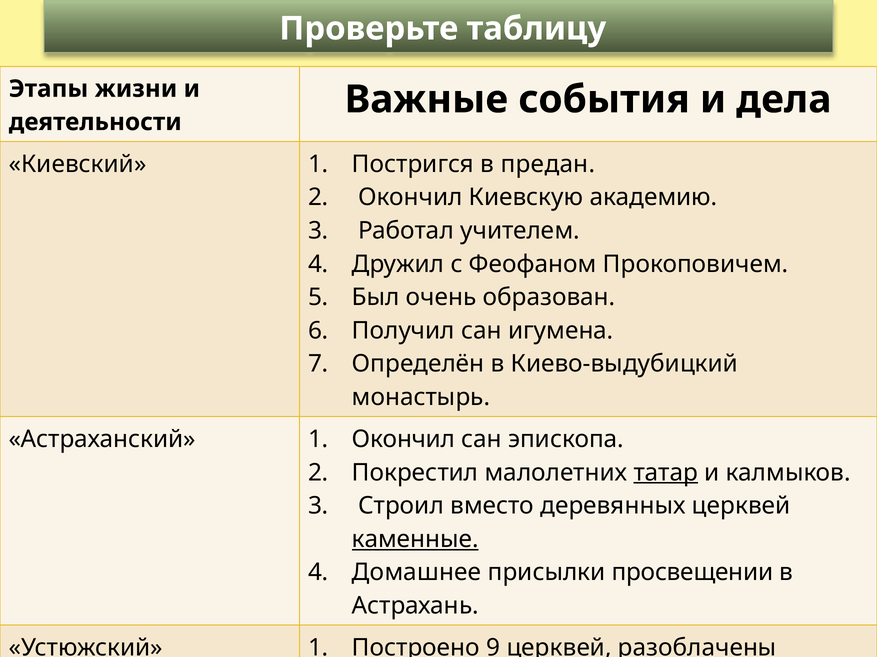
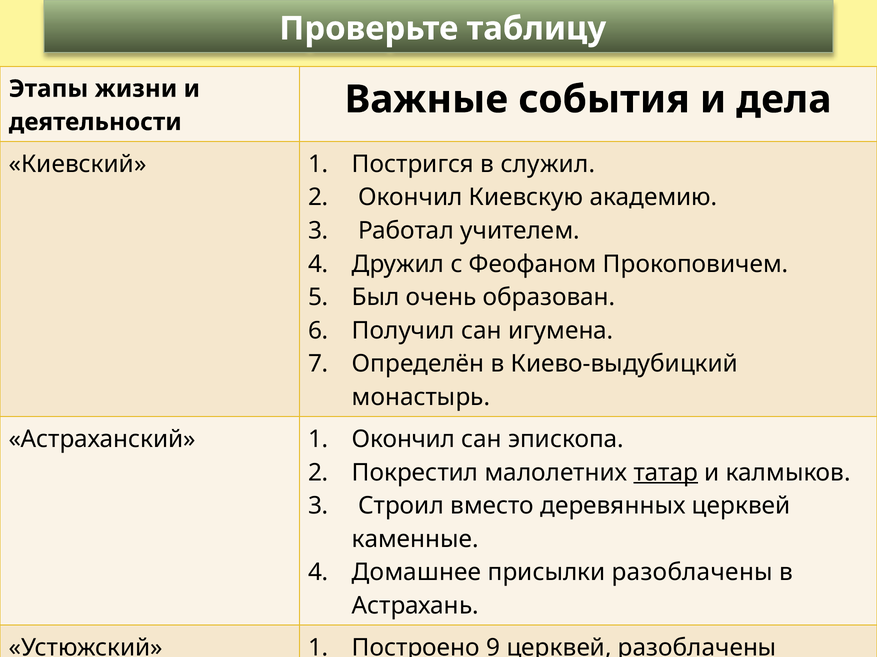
предан: предан -> служил
каменные underline: present -> none
присылки просвещении: просвещении -> разоблачены
